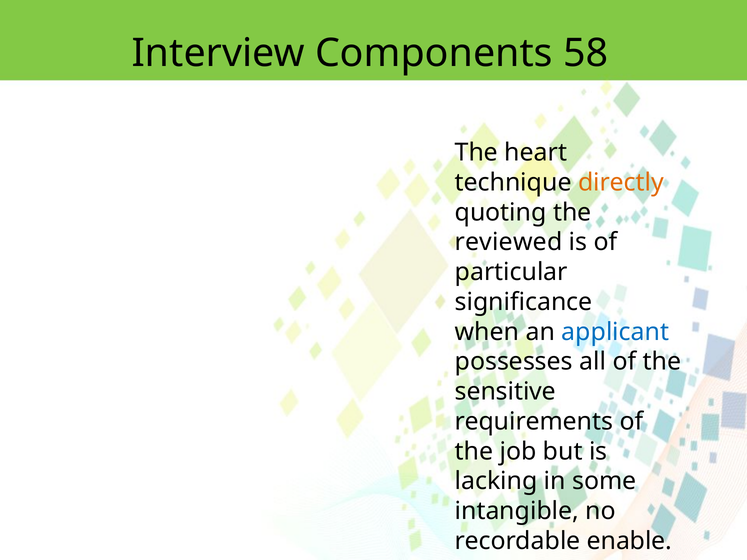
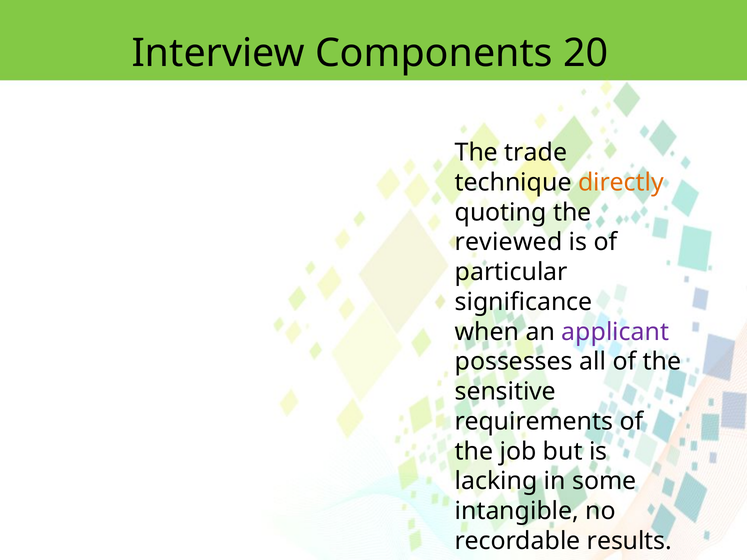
58: 58 -> 20
heart: heart -> trade
applicant colour: blue -> purple
enable: enable -> results
